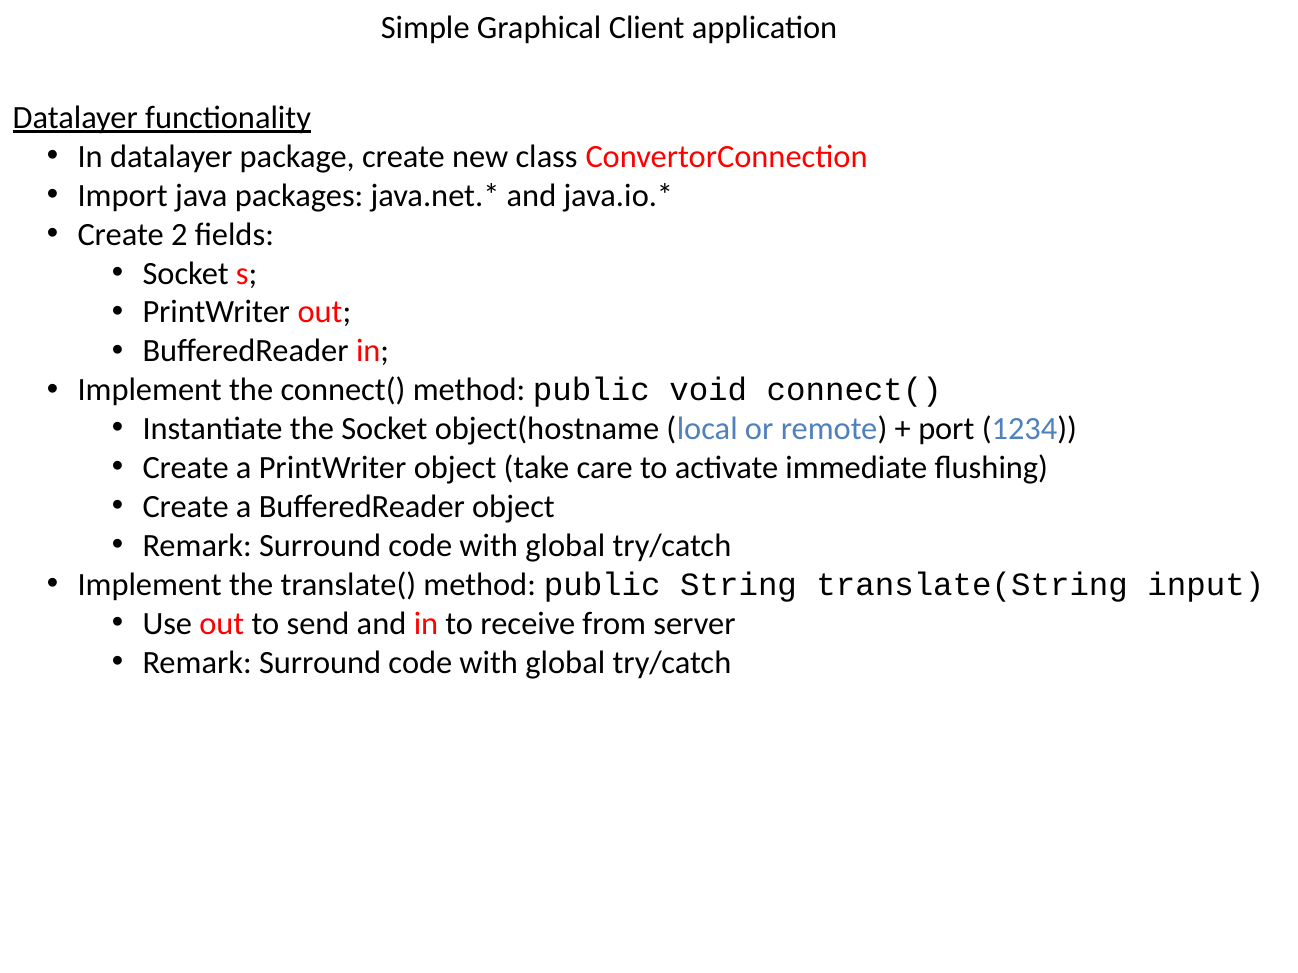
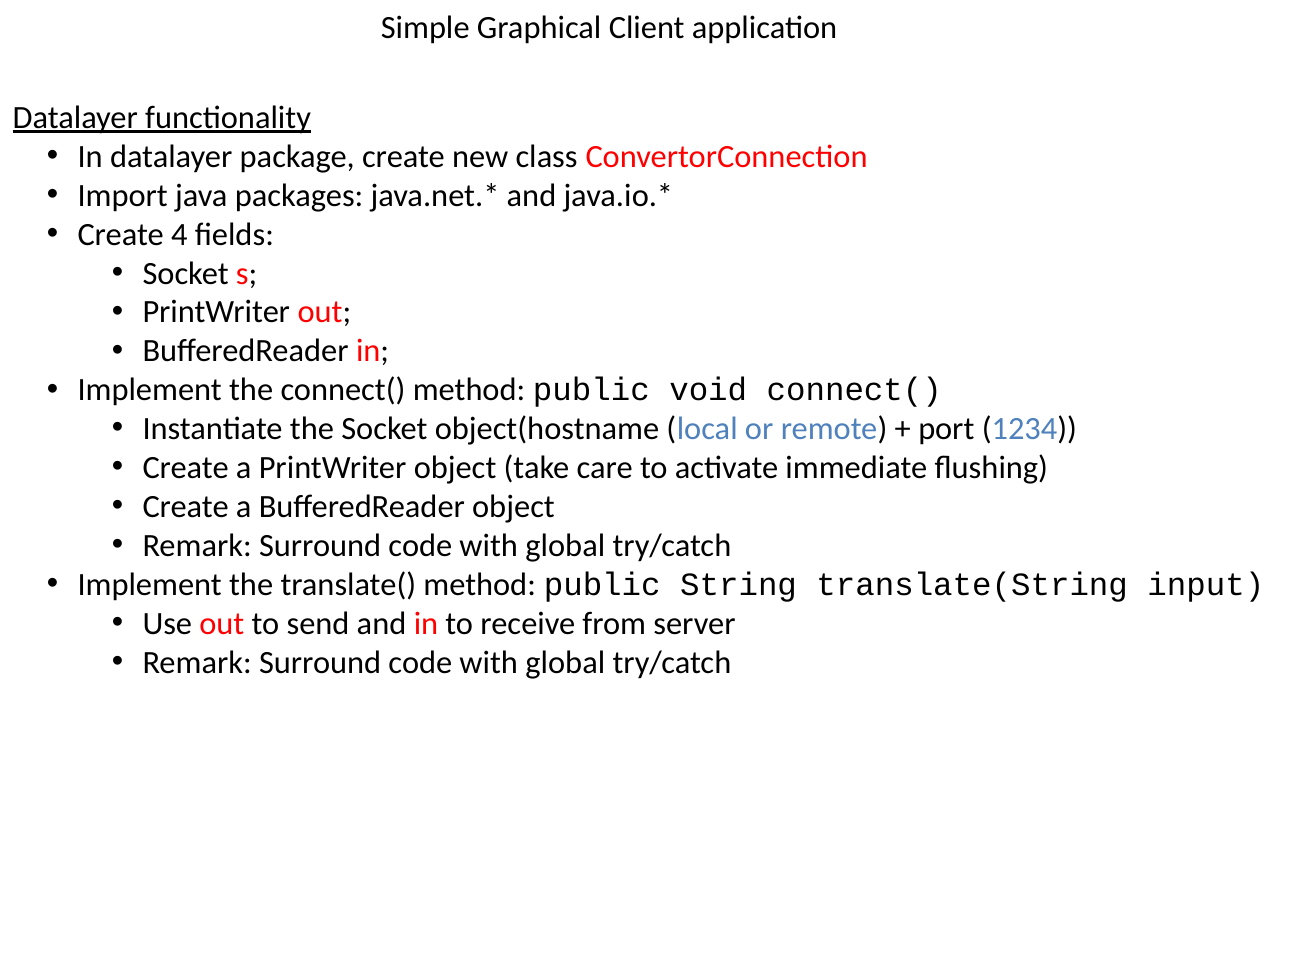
2: 2 -> 4
